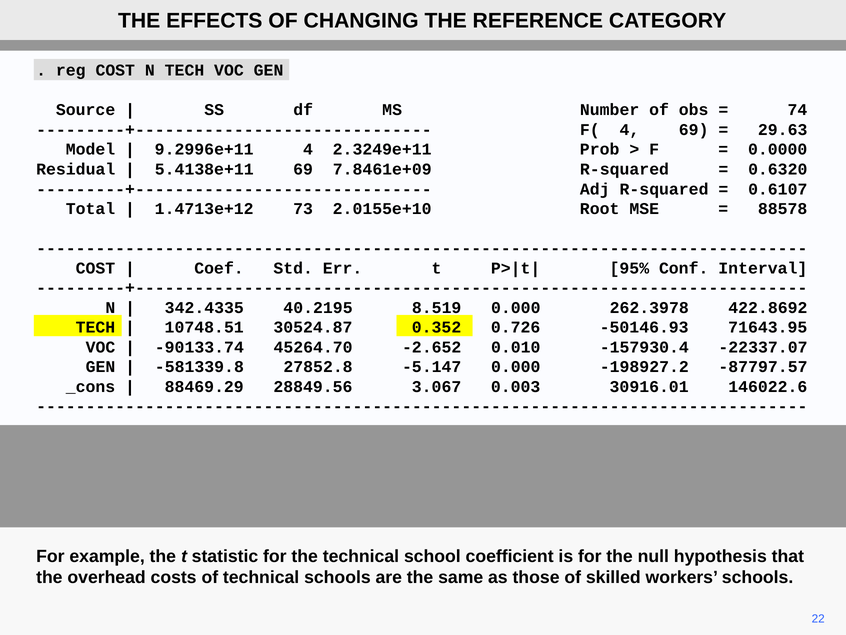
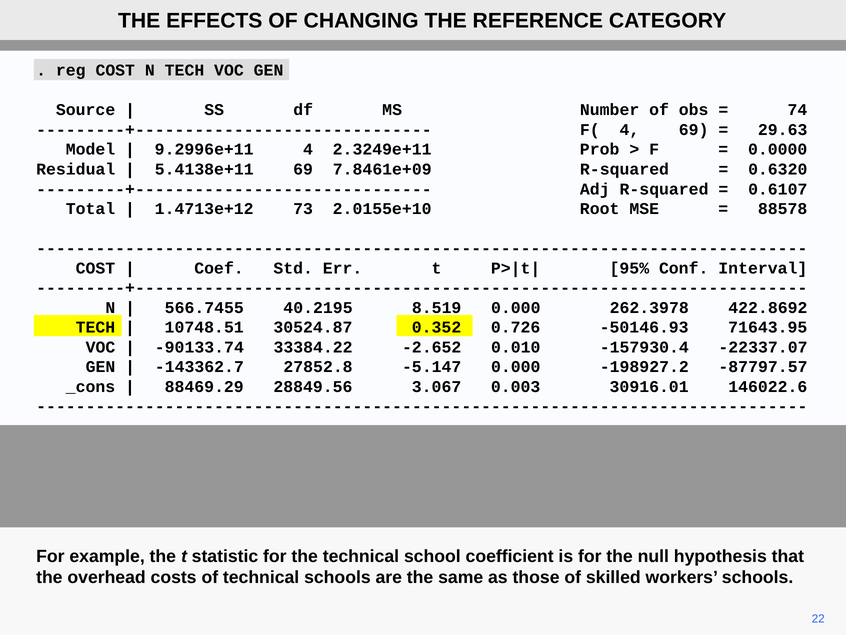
342.4335: 342.4335 -> 566.7455
45264.70: 45264.70 -> 33384.22
-581339.8: -581339.8 -> -143362.7
